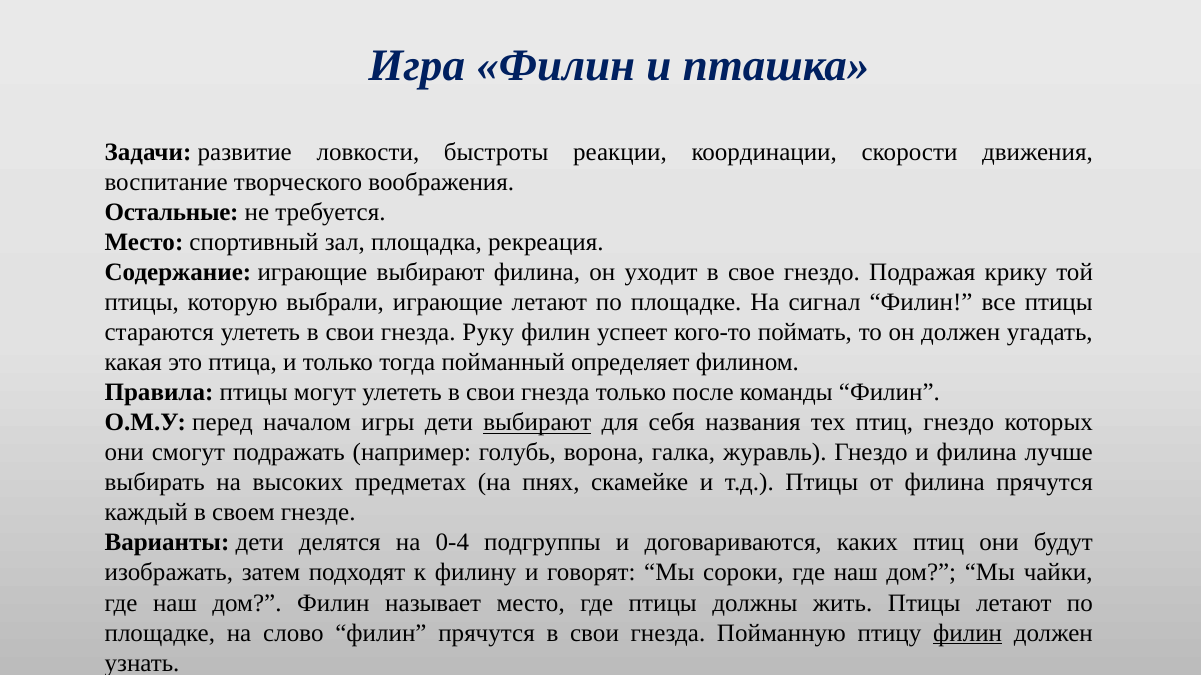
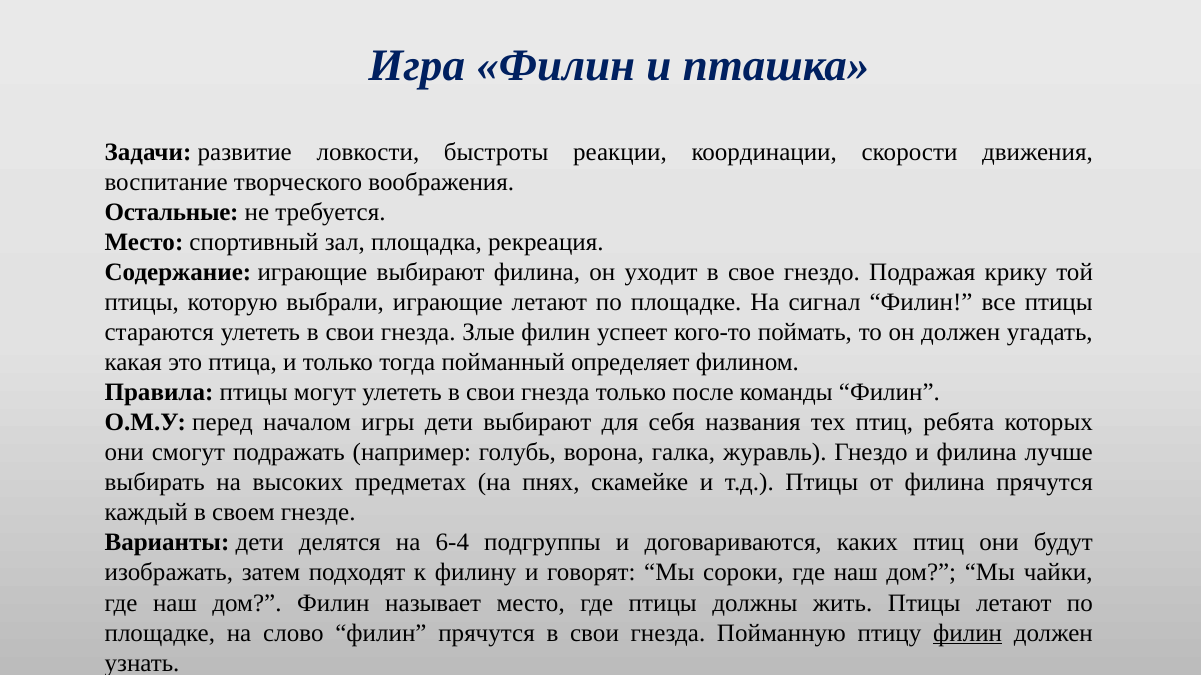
Руку: Руку -> Злые
выбирают at (537, 423) underline: present -> none
птиц гнездо: гнездо -> ребята
0-4: 0-4 -> 6-4
